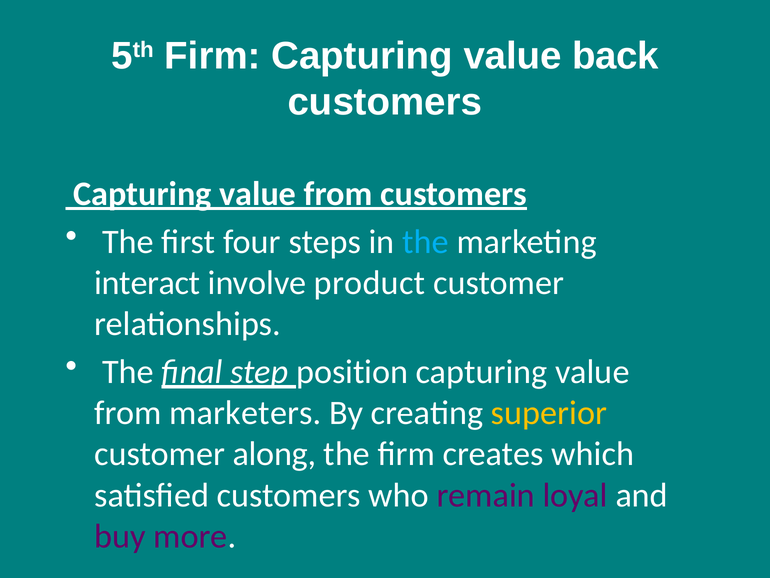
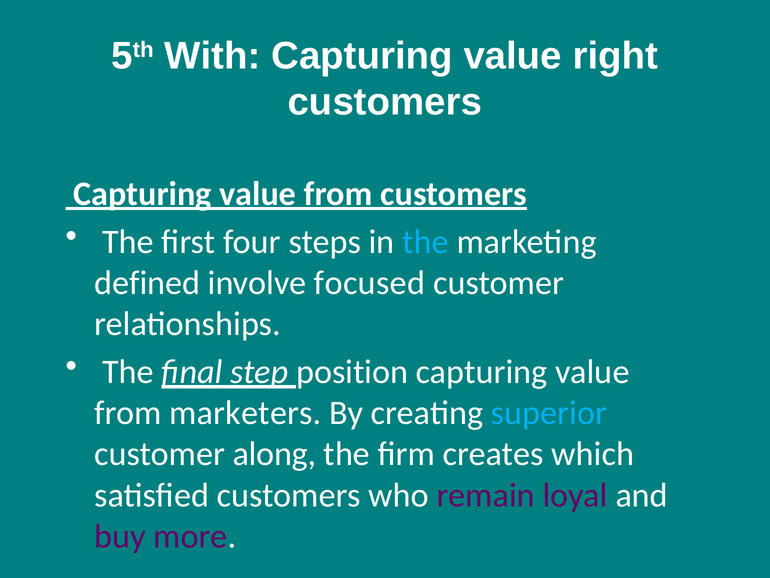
5th Firm: Firm -> With
back: back -> right
interact: interact -> defined
product: product -> focused
superior colour: yellow -> light blue
